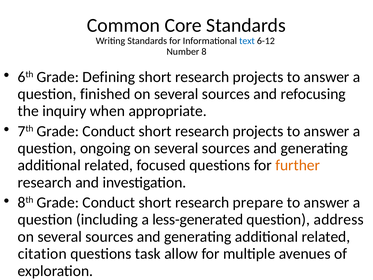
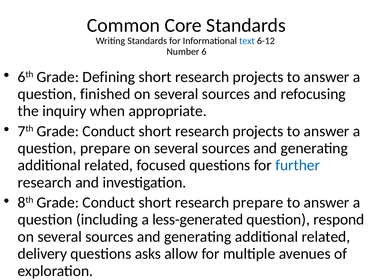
8: 8 -> 6
question ongoing: ongoing -> prepare
further colour: orange -> blue
address: address -> respond
citation: citation -> delivery
task: task -> asks
